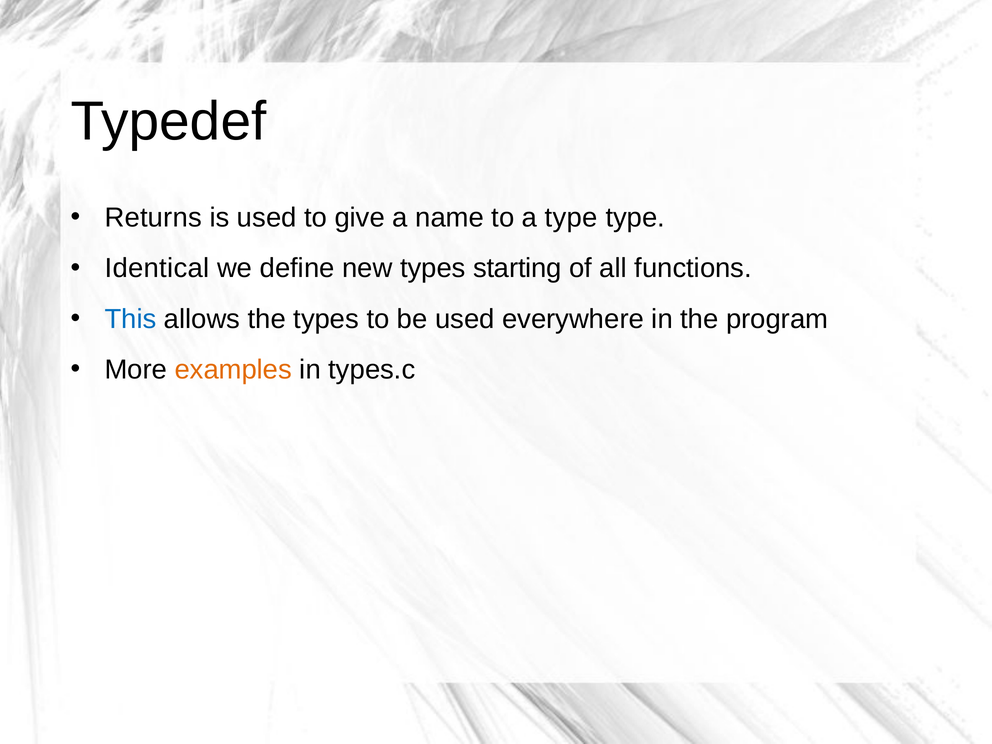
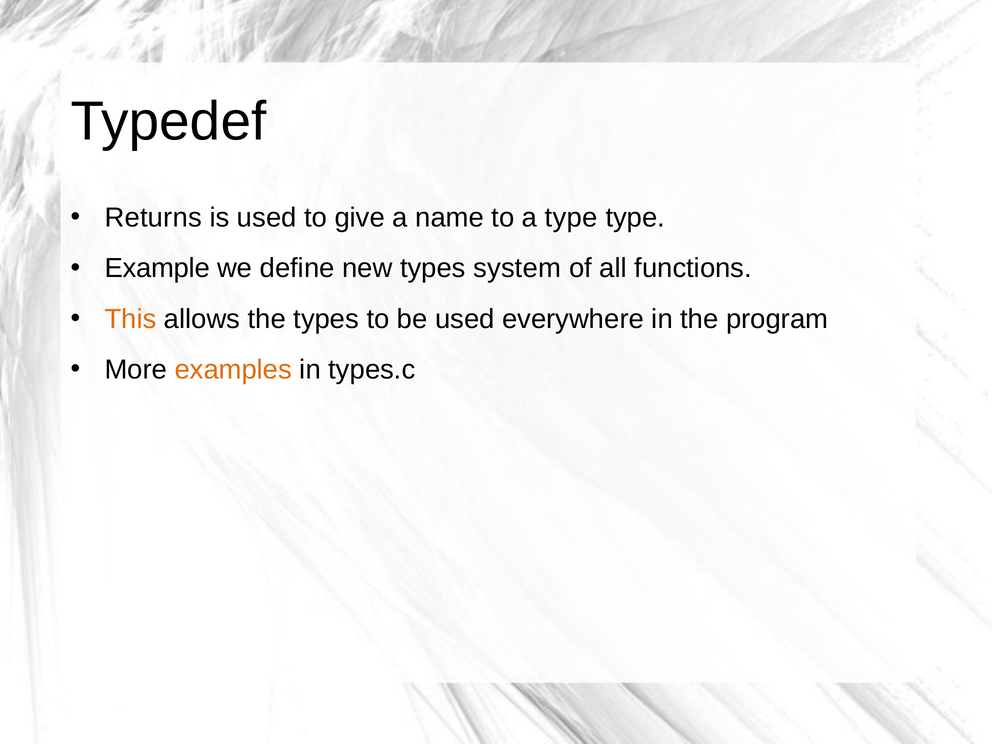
Identical: Identical -> Example
starting: starting -> system
This colour: blue -> orange
